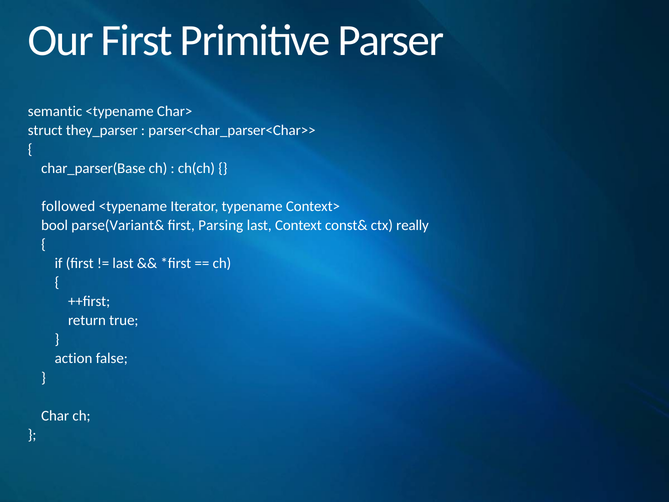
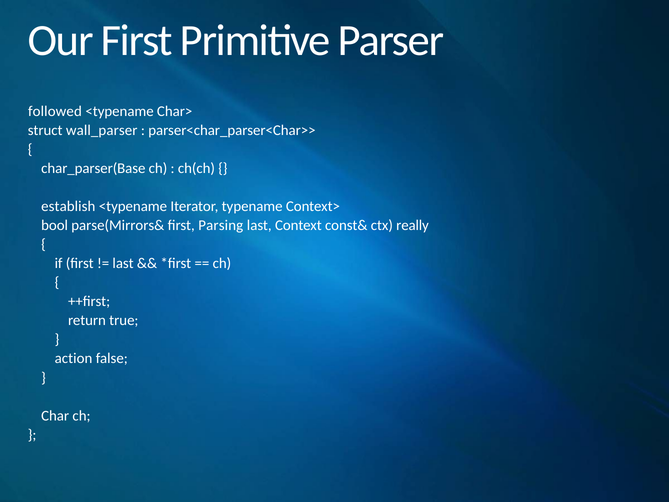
semantic: semantic -> followed
they_parser: they_parser -> wall_parser
followed: followed -> establish
parse(Variant&: parse(Variant& -> parse(Mirrors&
